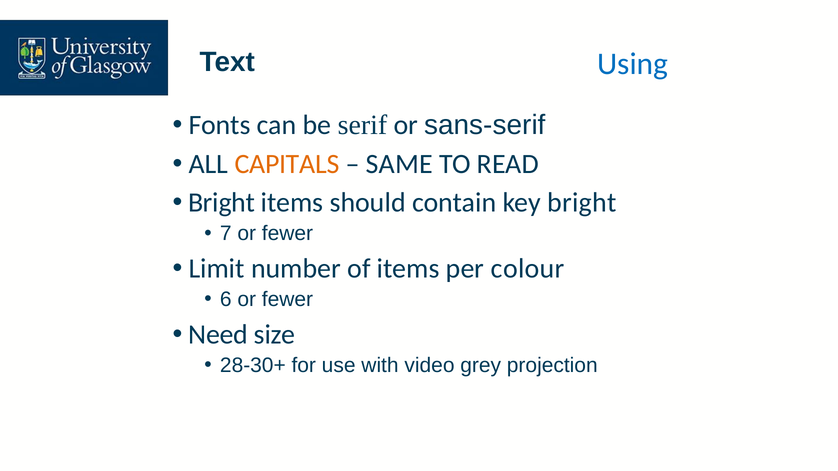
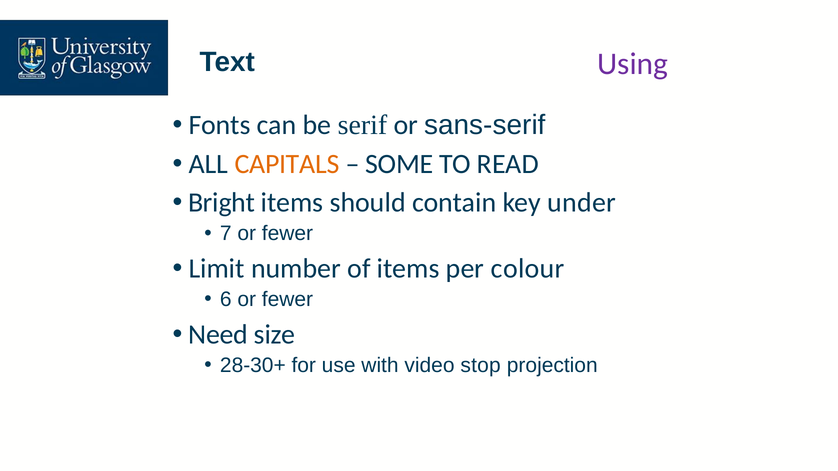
Using colour: blue -> purple
SAME: SAME -> SOME
key bright: bright -> under
grey: grey -> stop
